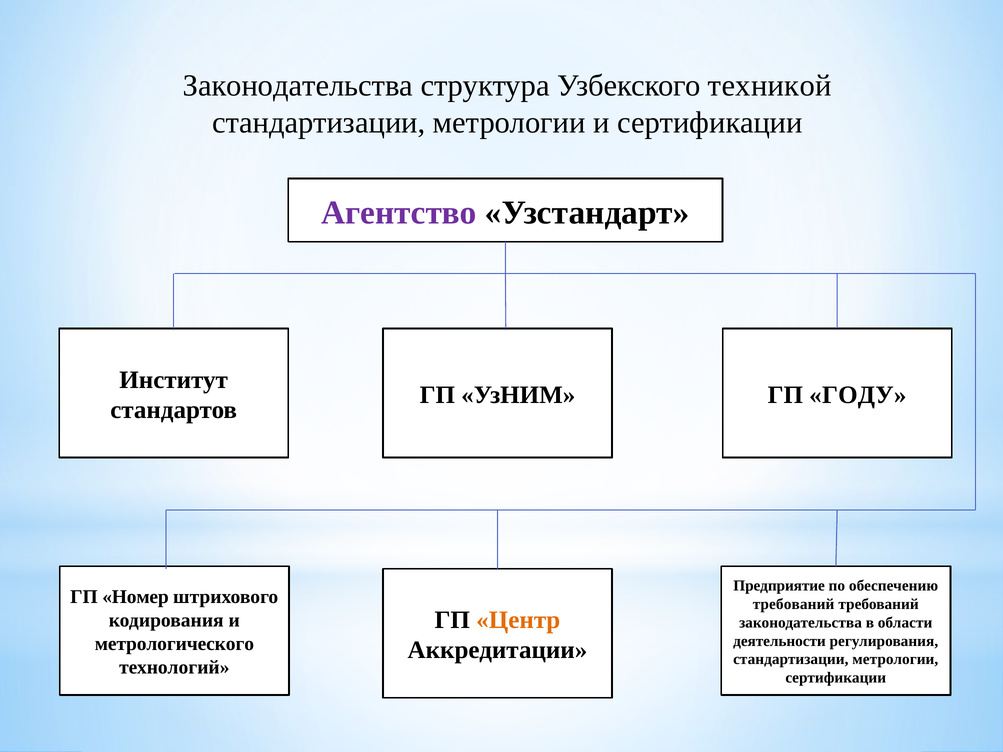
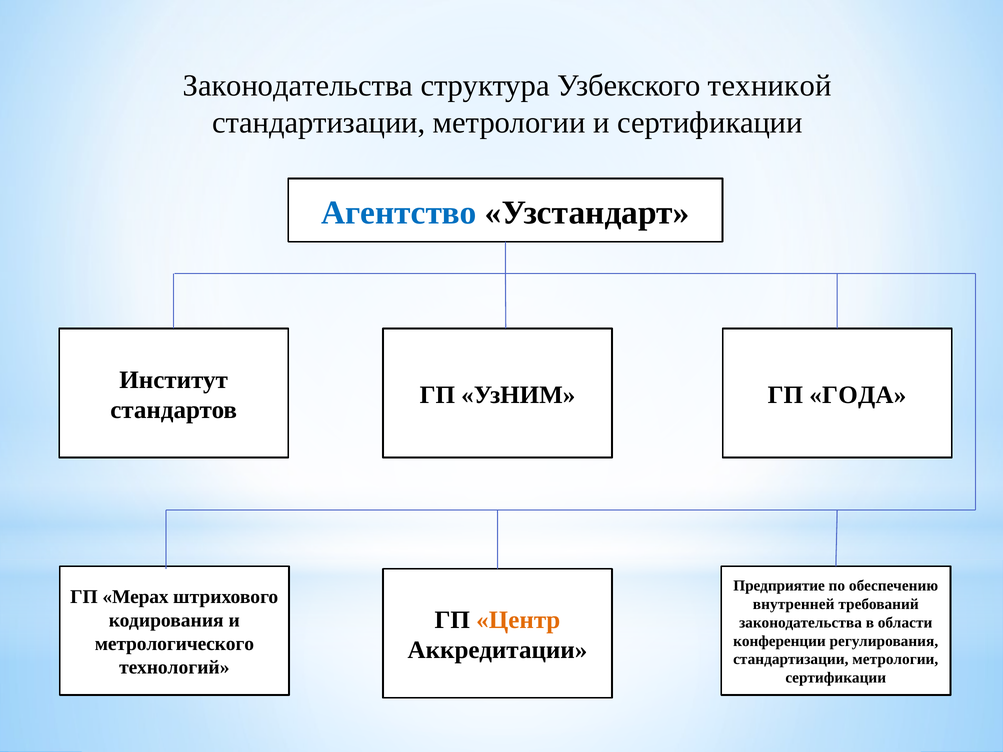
Агентство colour: purple -> blue
ГОДУ: ГОДУ -> ГОДА
Номер: Номер -> Мерах
требований at (794, 604): требований -> внутренней
деятельности: деятельности -> конференции
